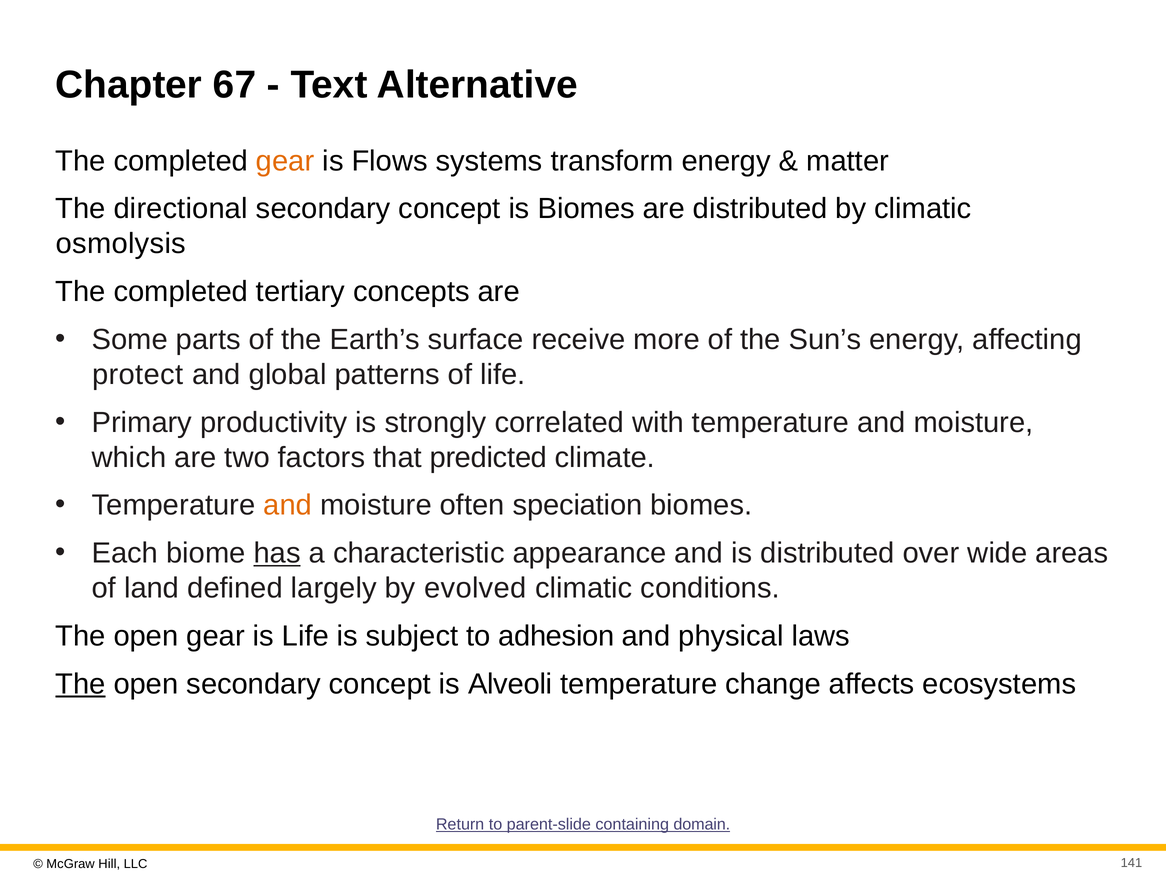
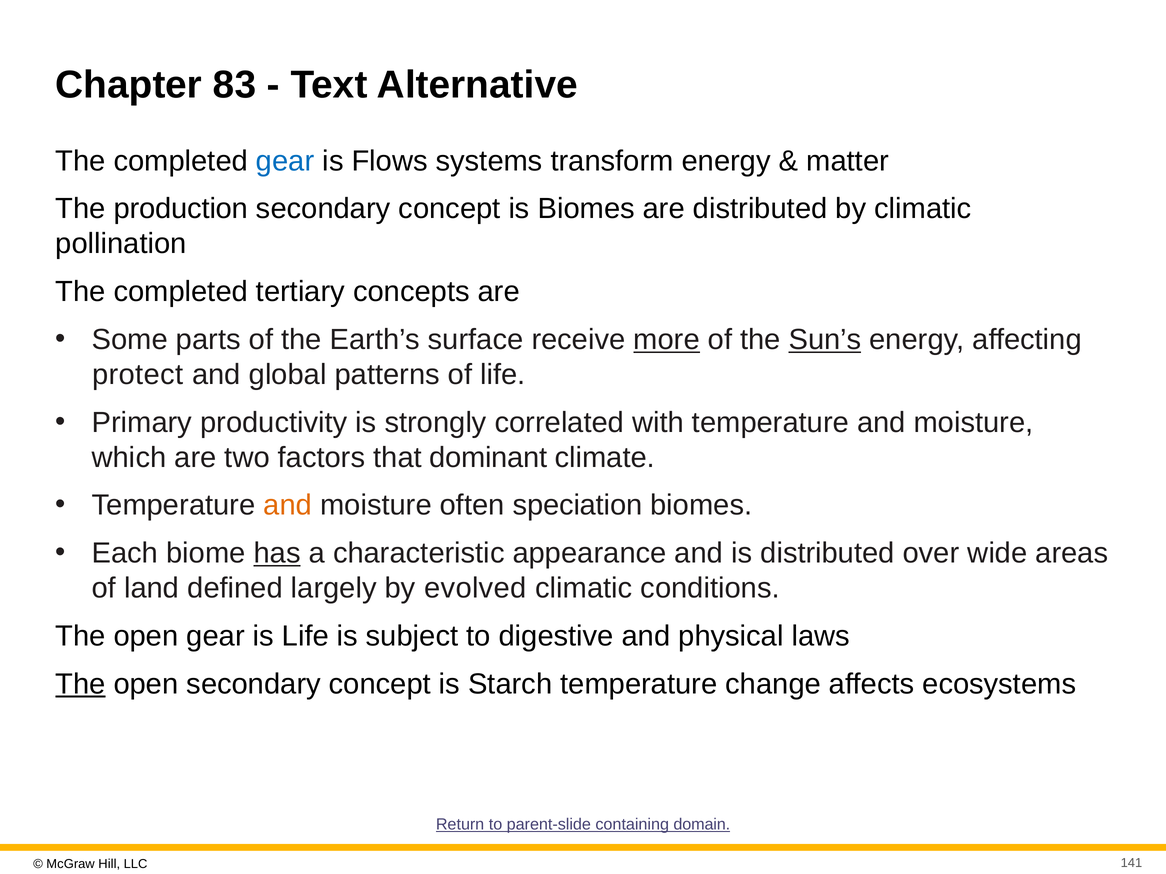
67: 67 -> 83
gear at (285, 161) colour: orange -> blue
directional: directional -> production
osmolysis: osmolysis -> pollination
more underline: none -> present
Sun’s underline: none -> present
predicted: predicted -> dominant
adhesion: adhesion -> digestive
Alveoli: Alveoli -> Starch
